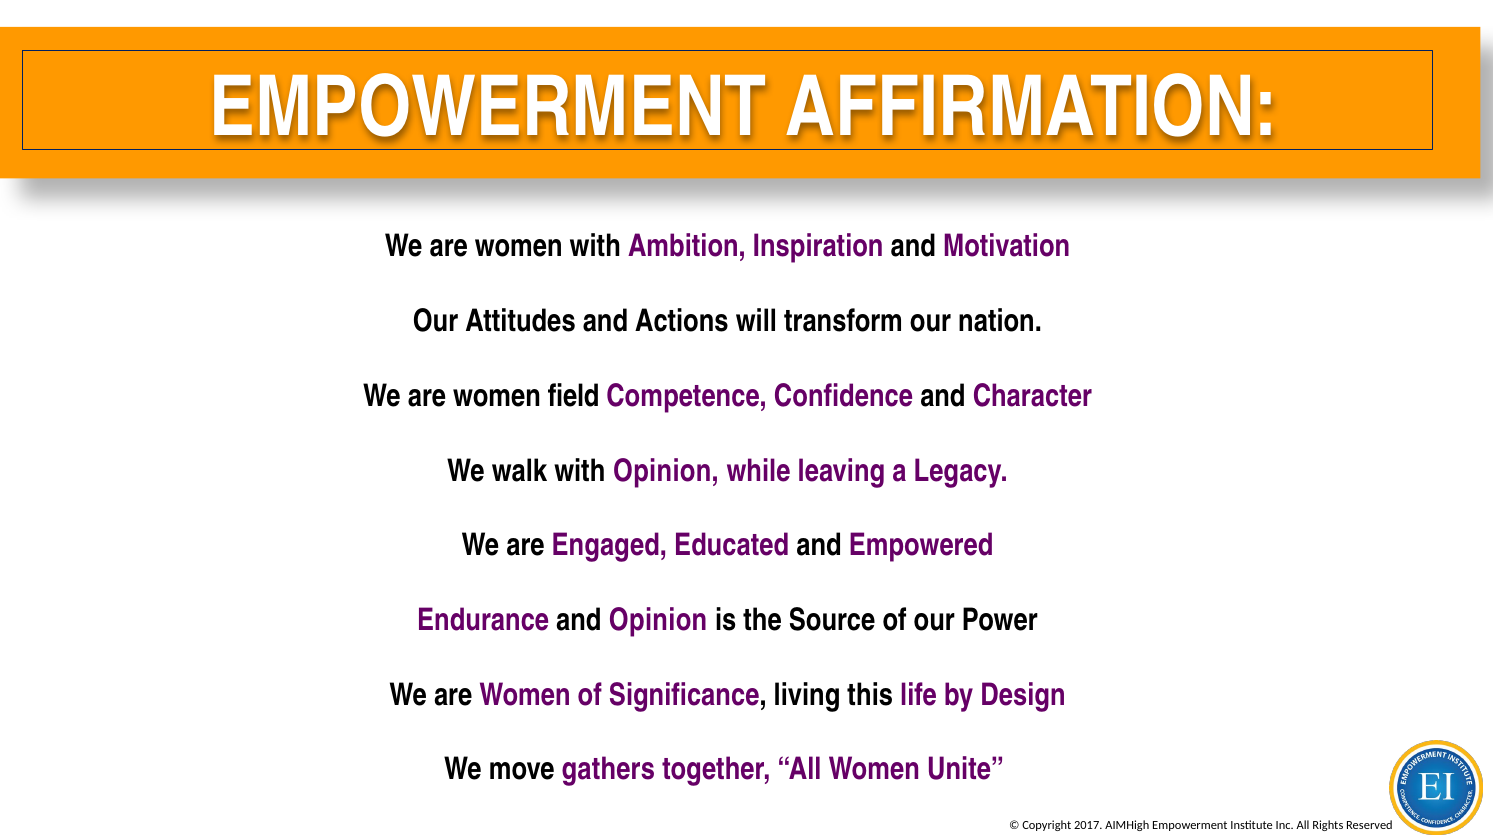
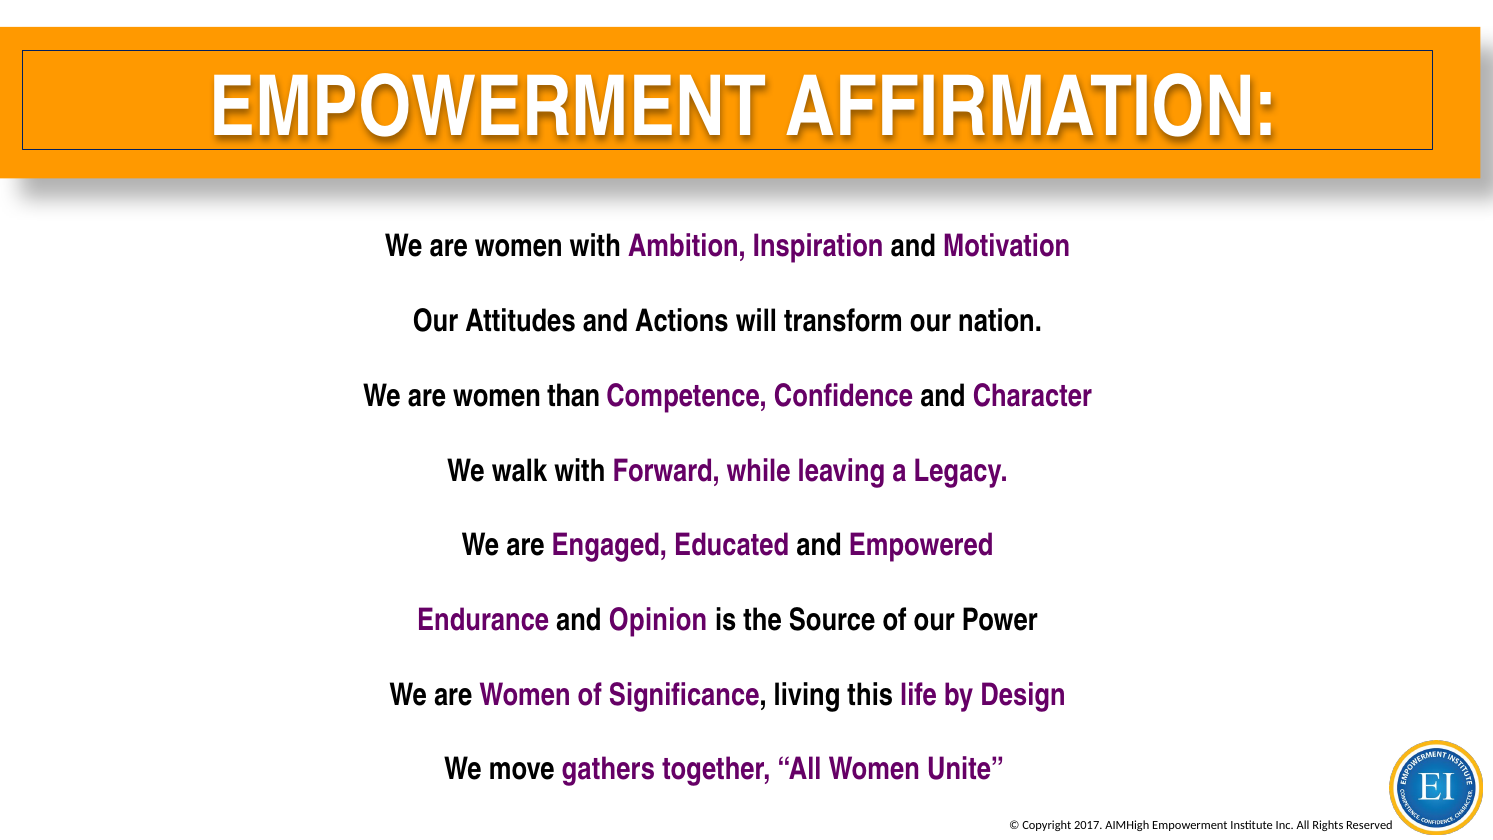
field: field -> than
with Opinion: Opinion -> Forward
